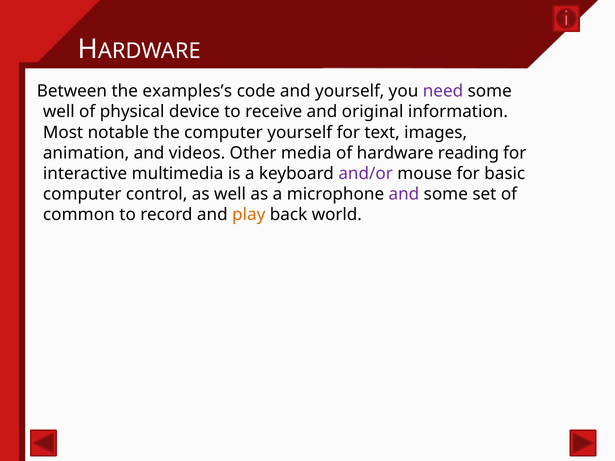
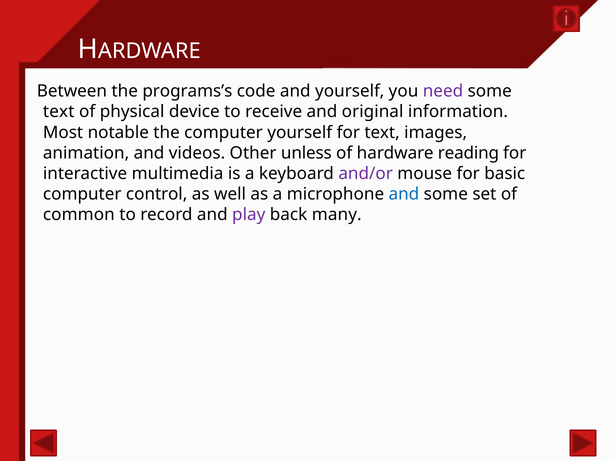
examples’s: examples’s -> programs’s
well at (59, 112): well -> text
media: media -> unless
and at (404, 194) colour: purple -> blue
play colour: orange -> purple
world: world -> many
